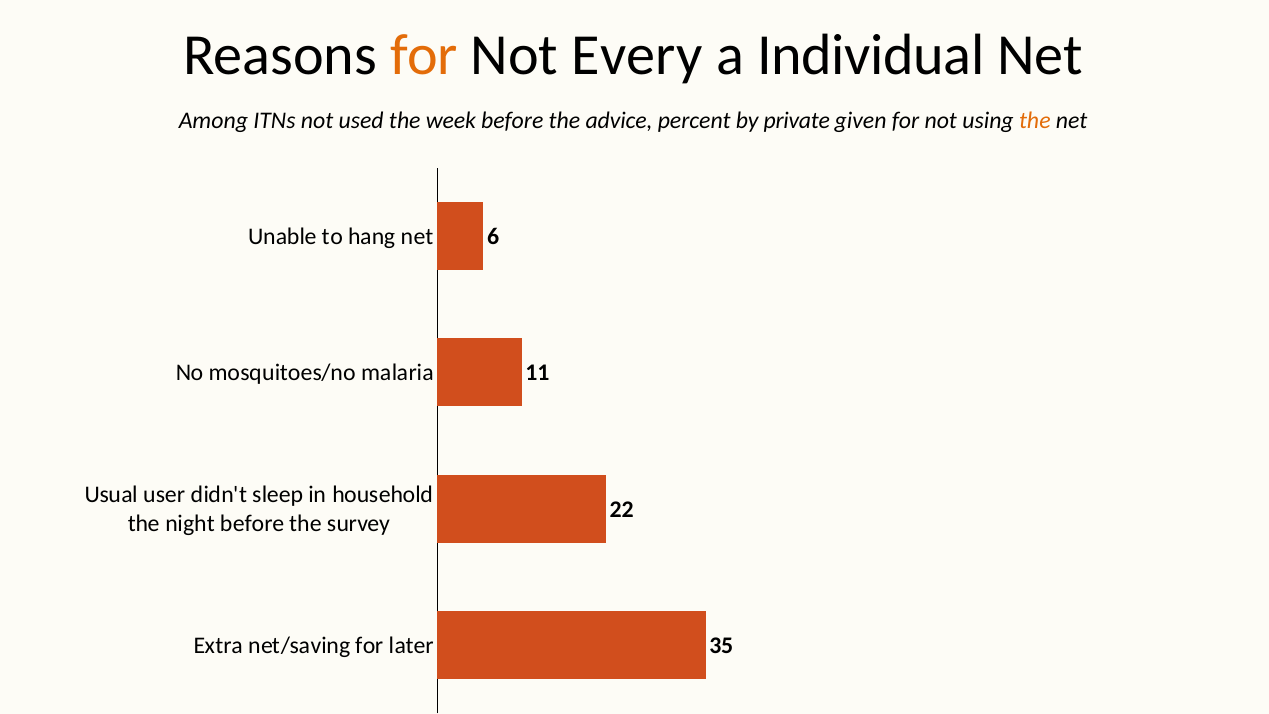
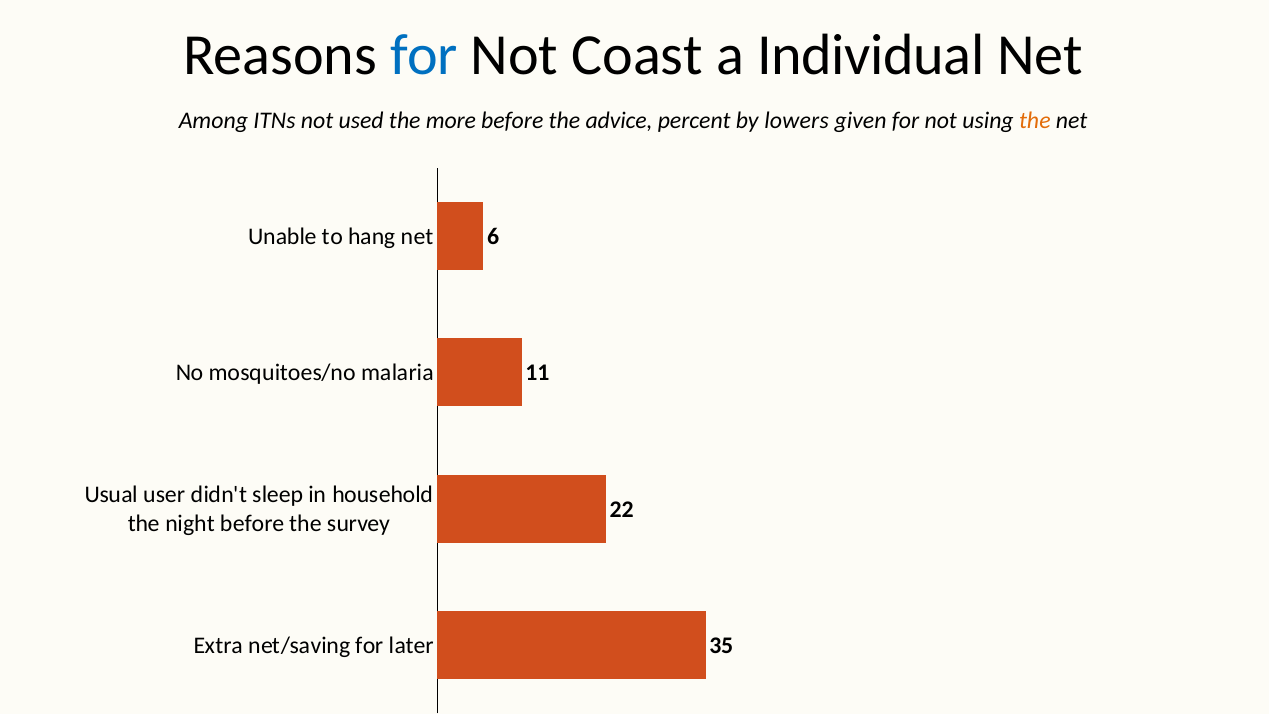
for at (424, 55) colour: orange -> blue
Every: Every -> Coast
week: week -> more
private: private -> lowers
